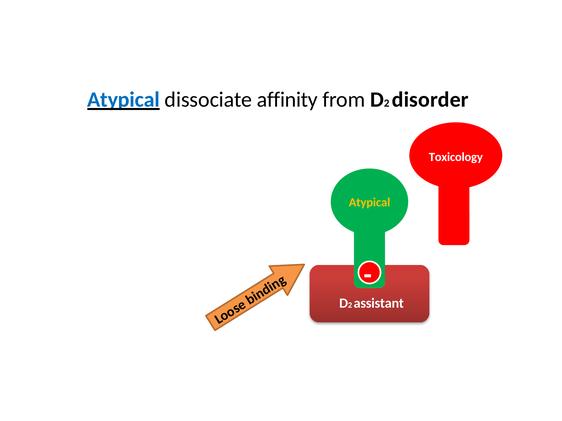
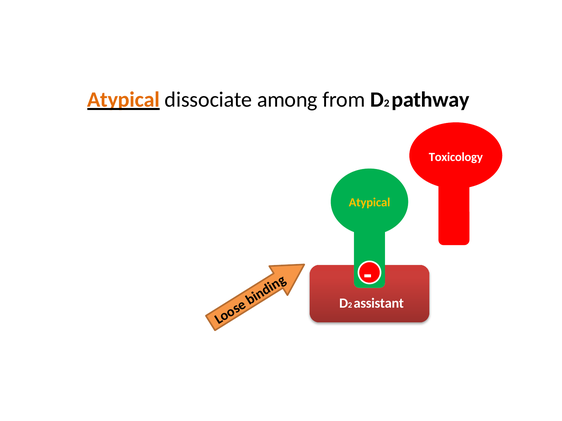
Atypical at (124, 100) colour: blue -> orange
affinity: affinity -> among
disorder: disorder -> pathway
